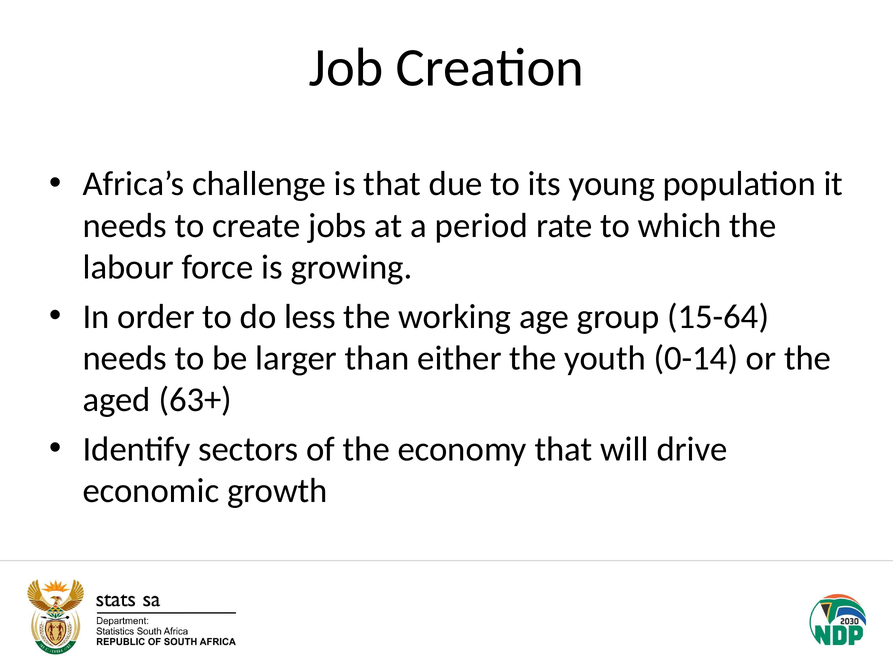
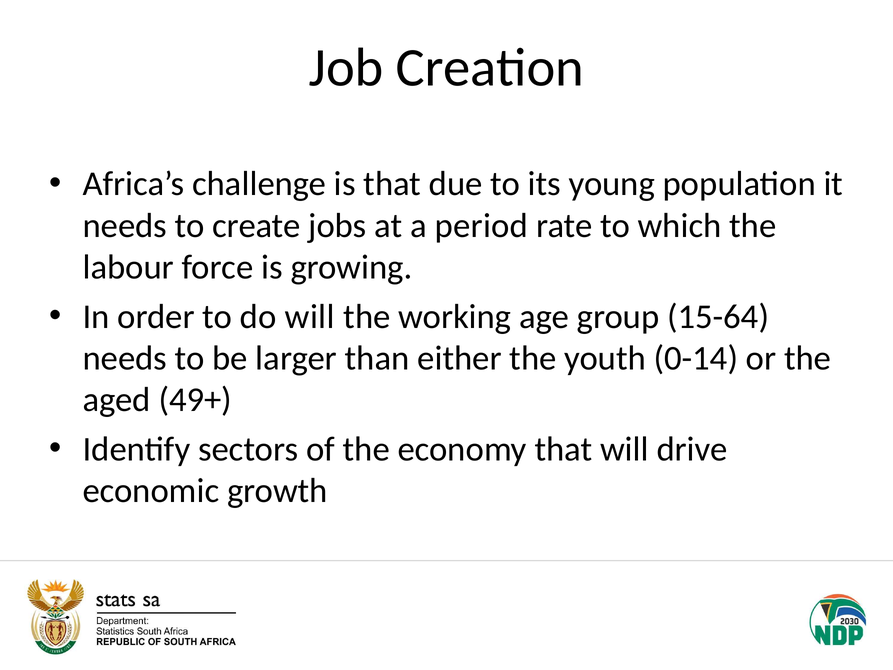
do less: less -> will
63+: 63+ -> 49+
